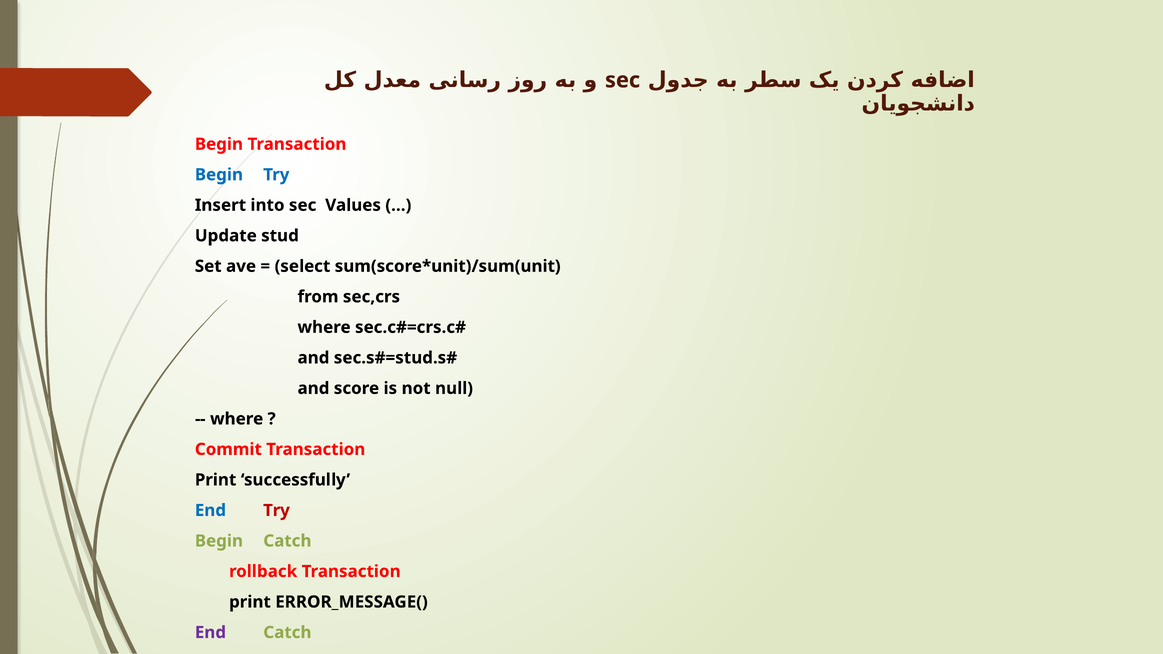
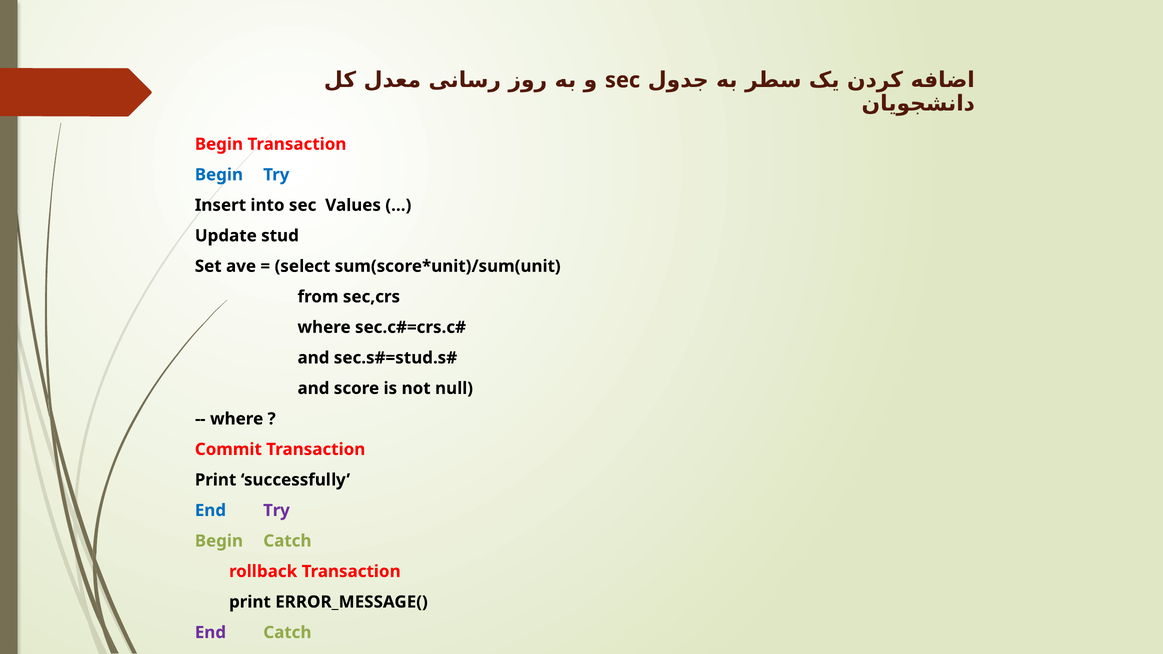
Try at (276, 511) colour: red -> purple
